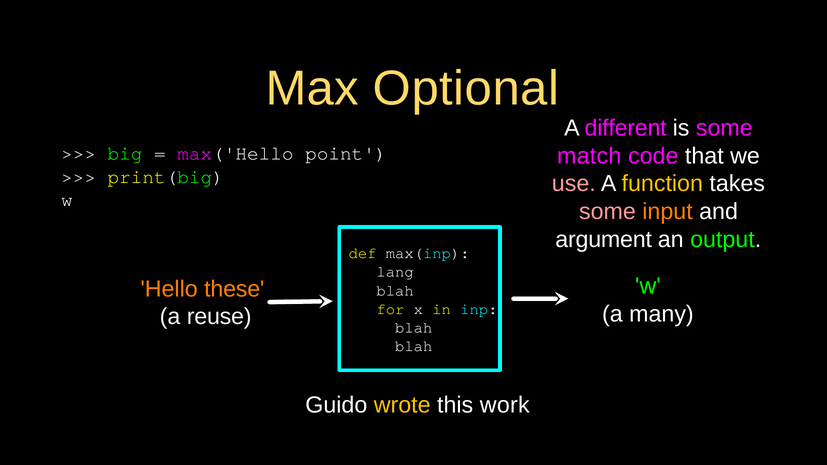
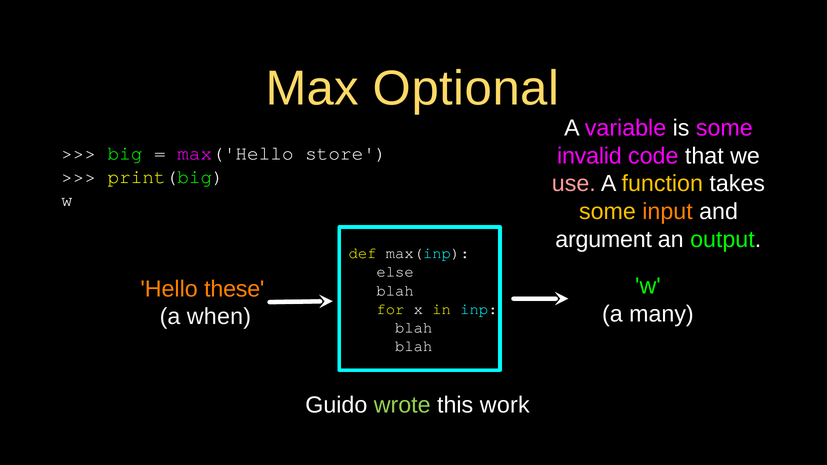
different: different -> variable
match: match -> invalid
point: point -> store
some at (607, 212) colour: pink -> yellow
lang: lang -> else
reuse: reuse -> when
wrote colour: yellow -> light green
